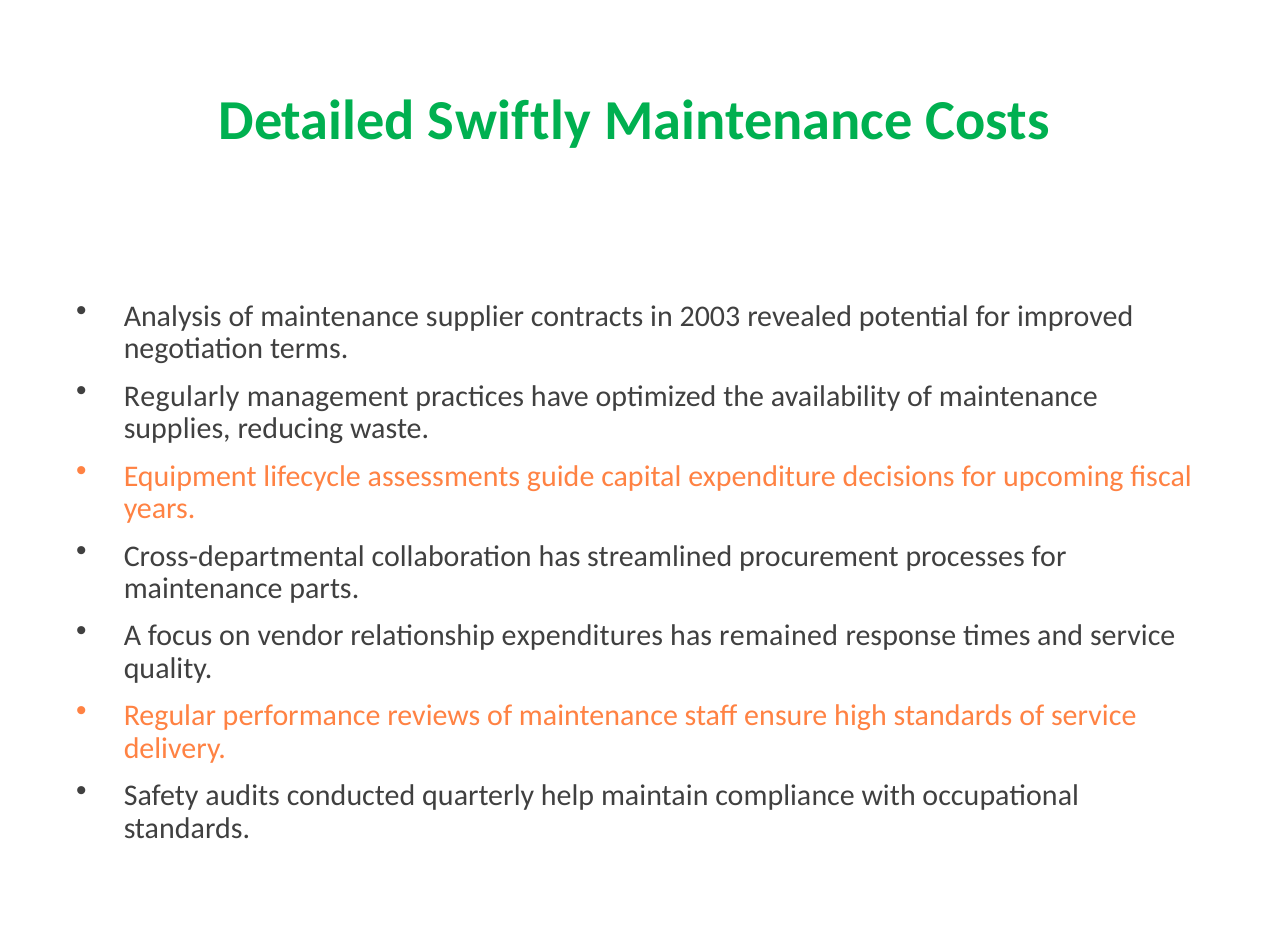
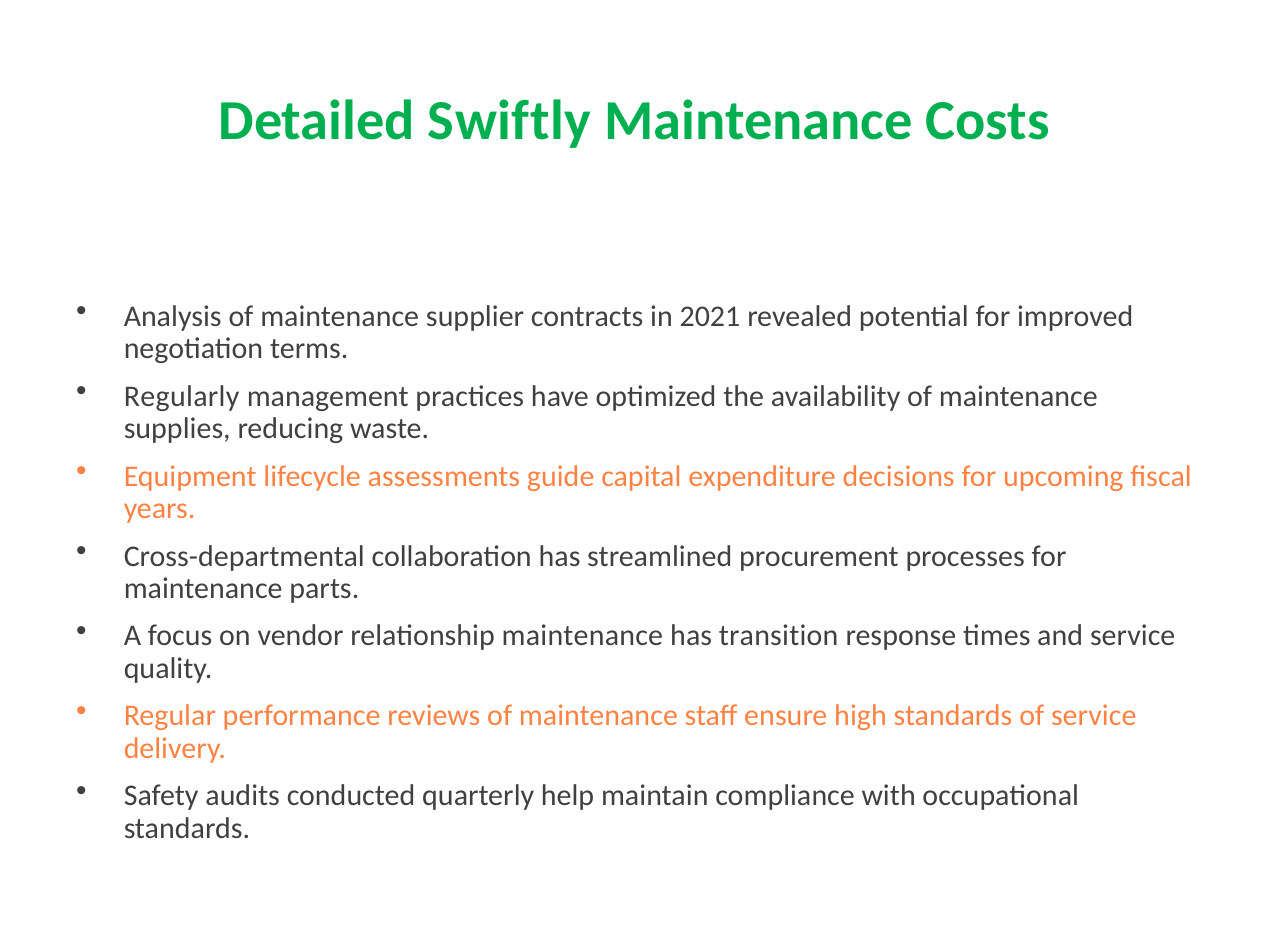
2003: 2003 -> 2021
relationship expenditures: expenditures -> maintenance
remained: remained -> transition
